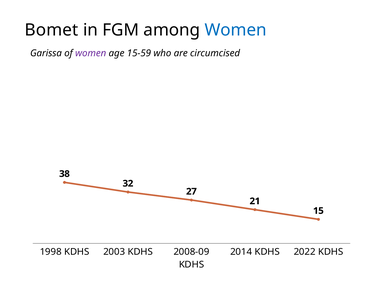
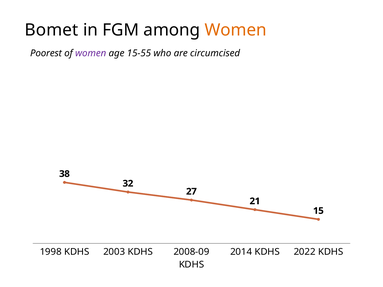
Women at (236, 30) colour: blue -> orange
Garissa: Garissa -> Poorest
15-59: 15-59 -> 15-55
